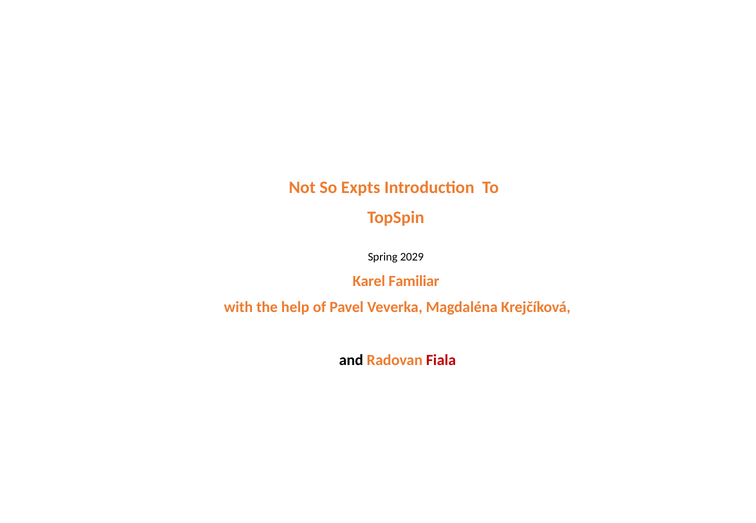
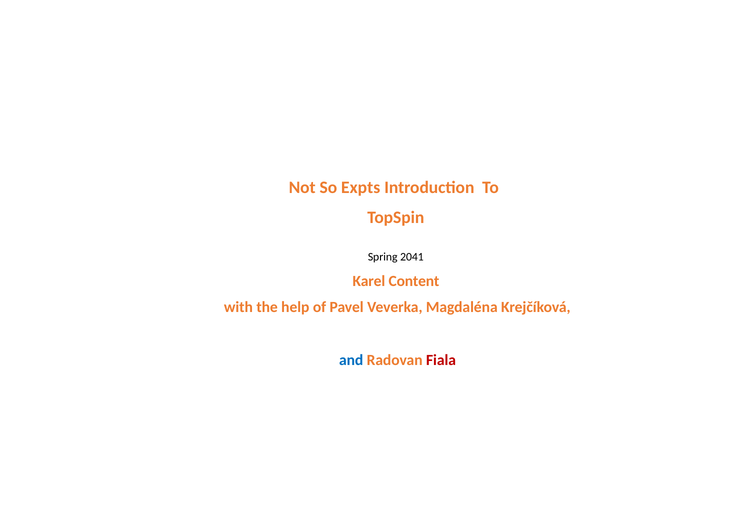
2029: 2029 -> 2041
Familiar: Familiar -> Content
and colour: black -> blue
